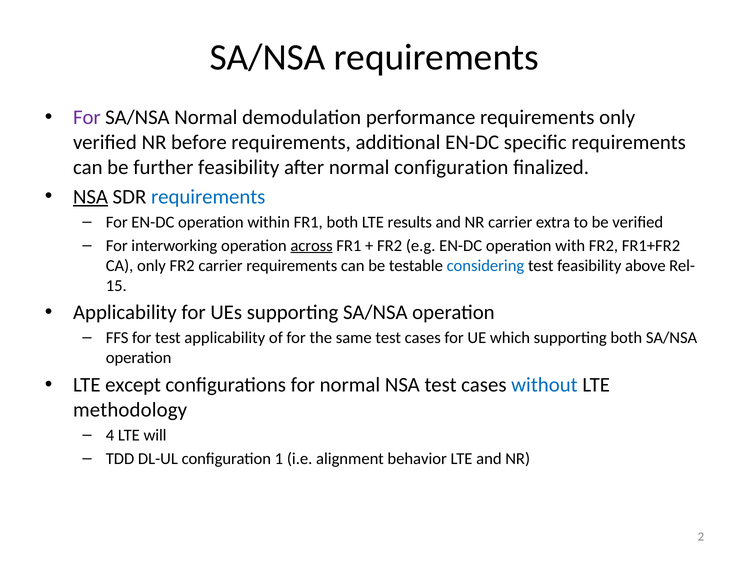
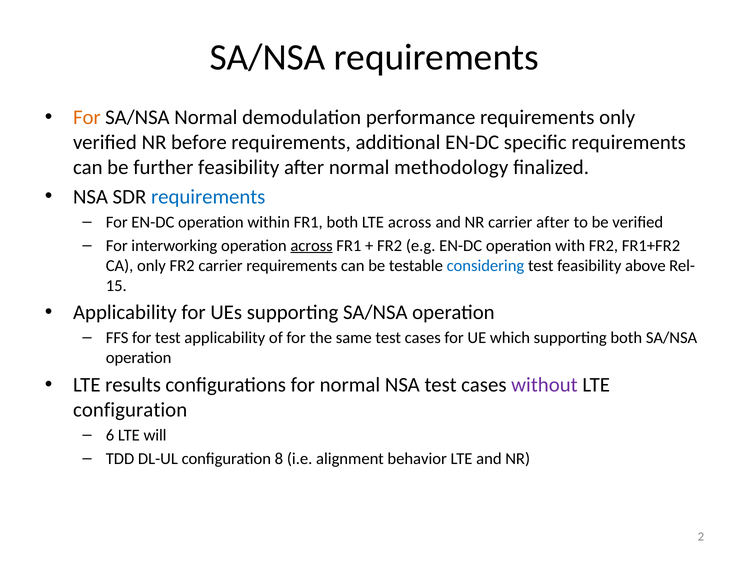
For at (87, 118) colour: purple -> orange
normal configuration: configuration -> methodology
NSA at (91, 197) underline: present -> none
LTE results: results -> across
carrier extra: extra -> after
except: except -> results
without colour: blue -> purple
methodology at (130, 410): methodology -> configuration
4: 4 -> 6
1: 1 -> 8
